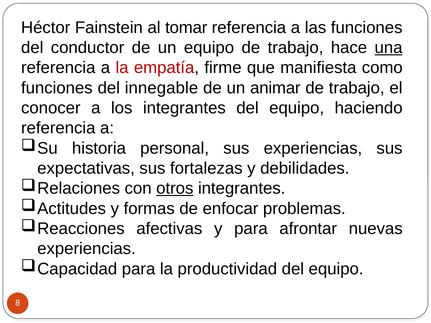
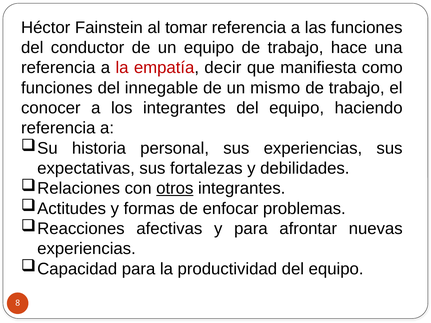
una underline: present -> none
firme: firme -> decir
animar: animar -> mismo
